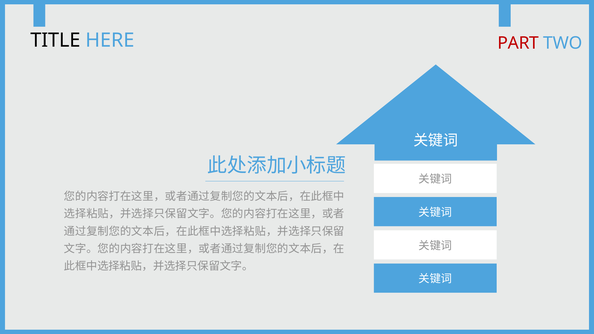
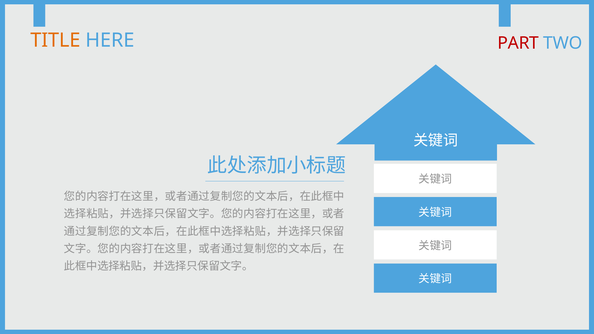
TITLE colour: black -> orange
